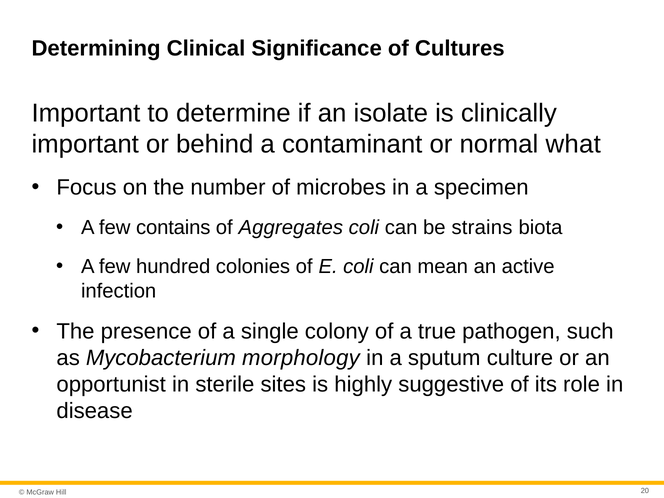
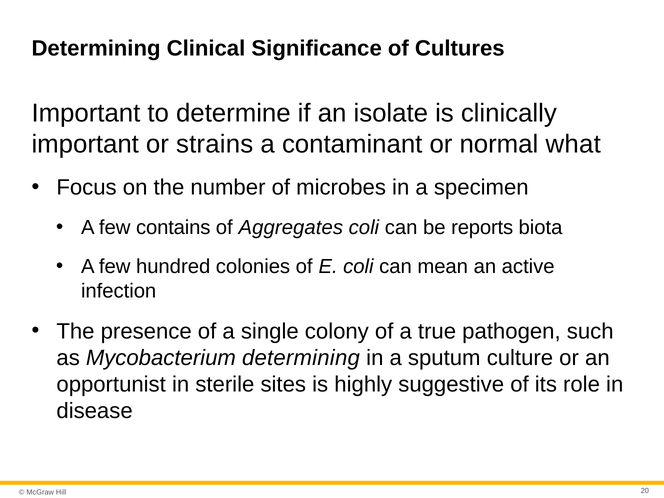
behind: behind -> strains
strains: strains -> reports
Mycobacterium morphology: morphology -> determining
